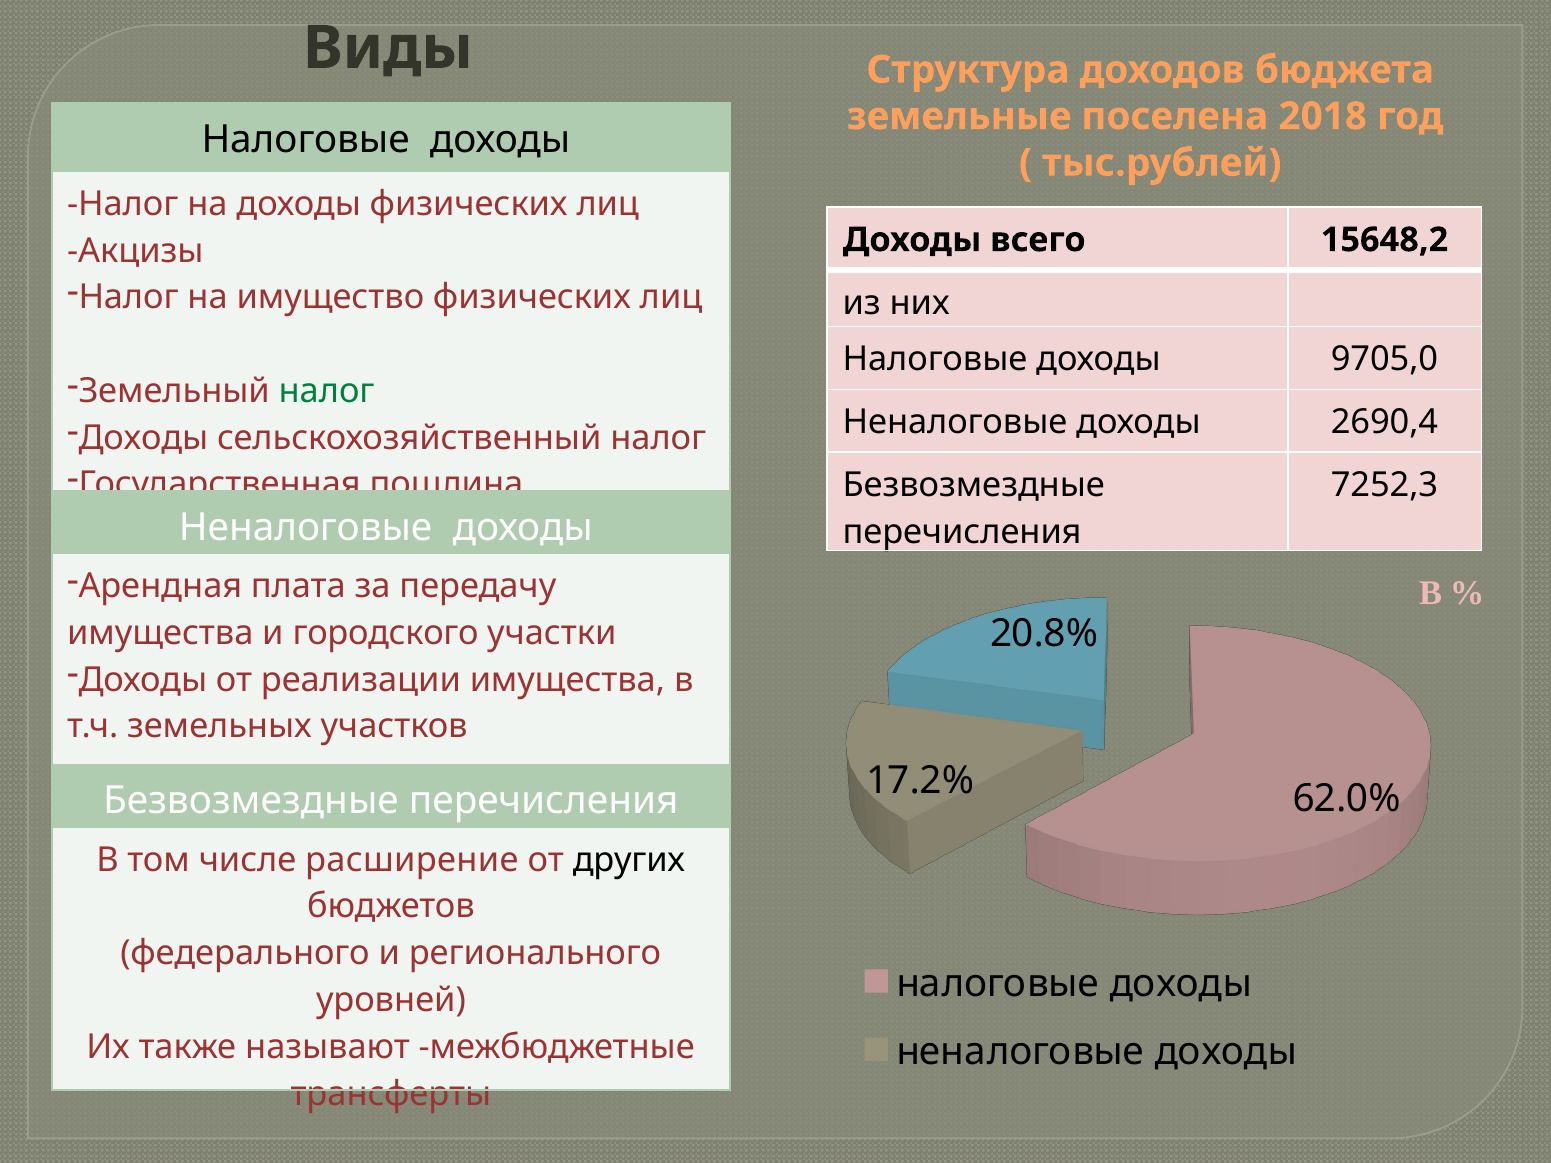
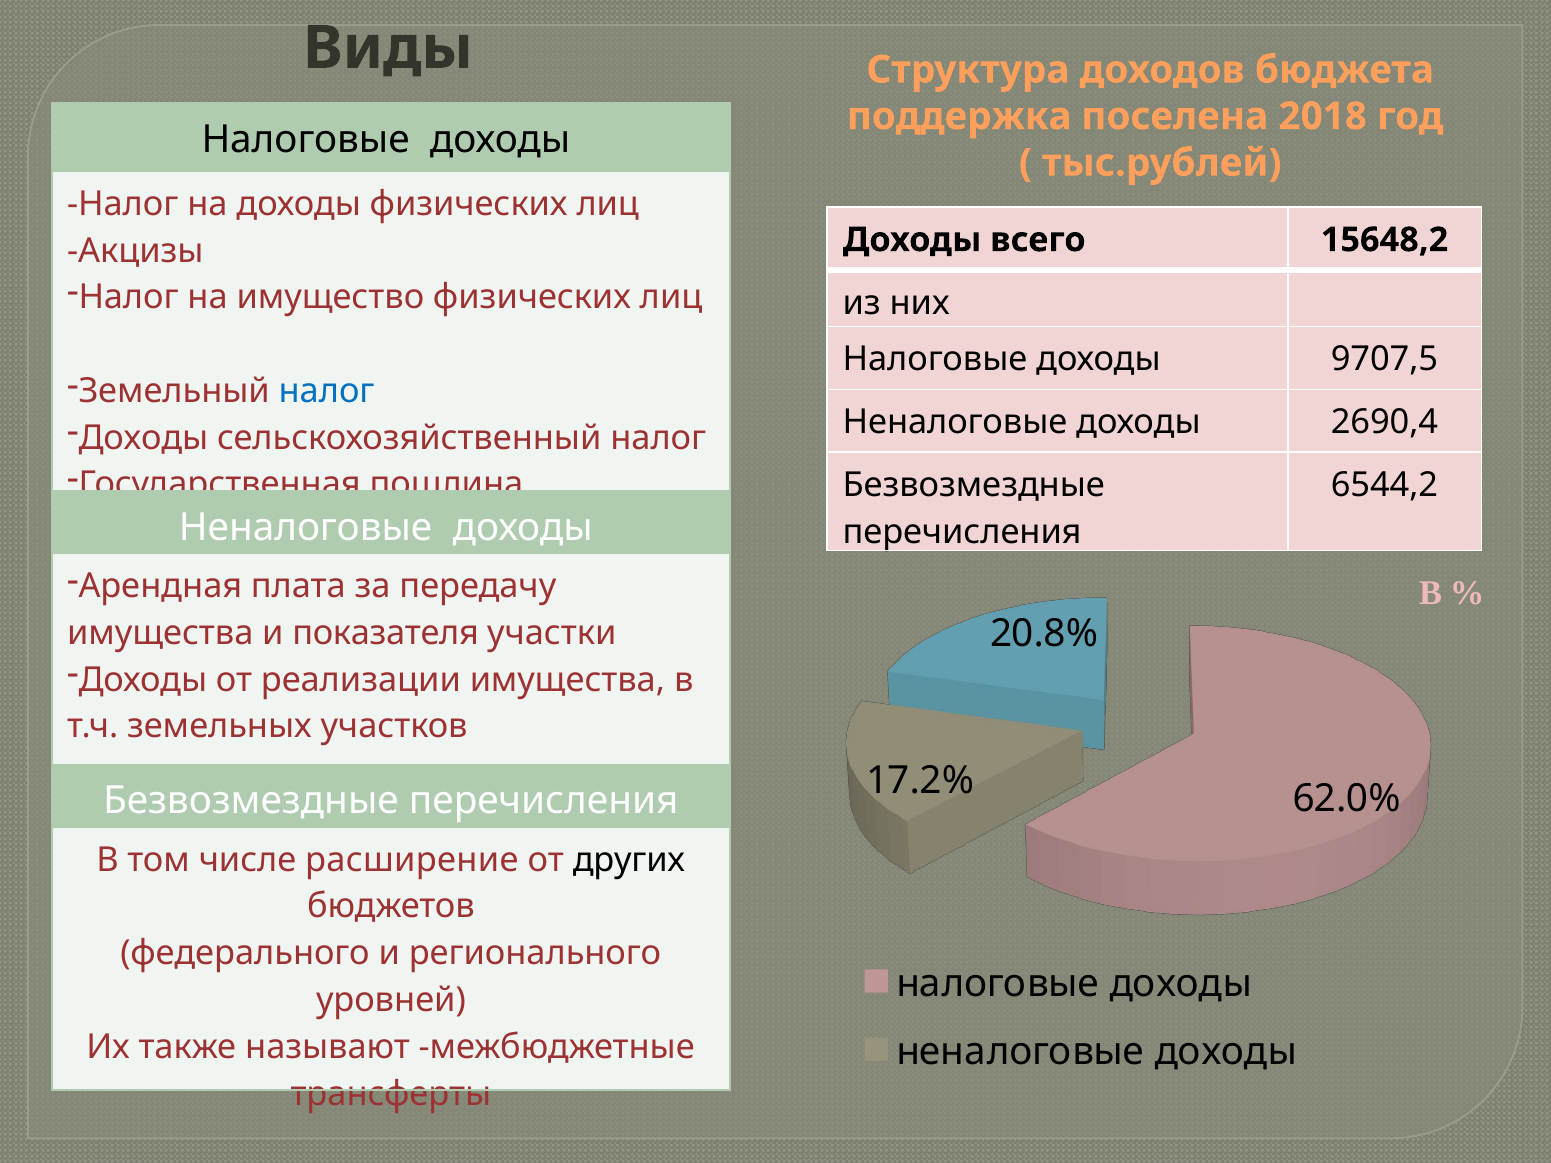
земельные: земельные -> поддержка
9705,0: 9705,0 -> 9707,5
налог at (327, 391) colour: green -> blue
7252,3: 7252,3 -> 6544,2
городского: городского -> показателя
